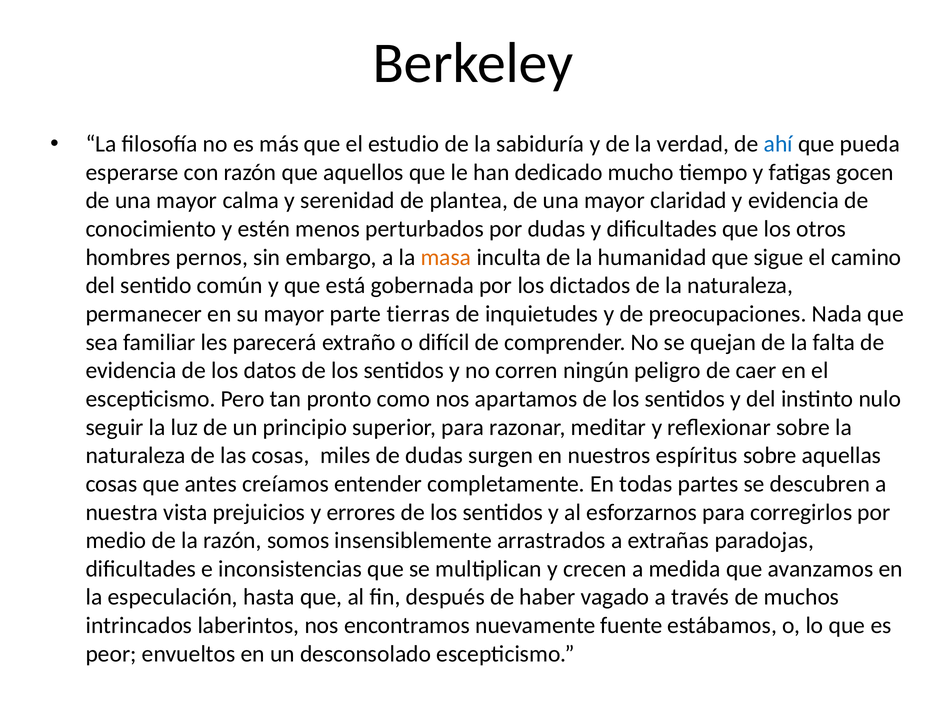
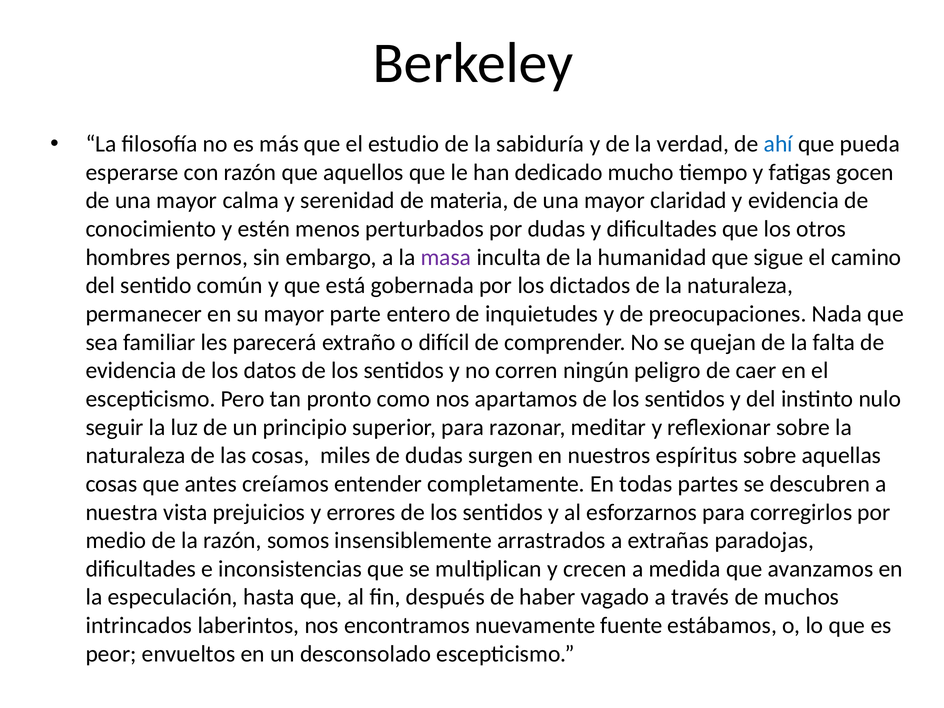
plantea: plantea -> materia
masa colour: orange -> purple
tierras: tierras -> entero
